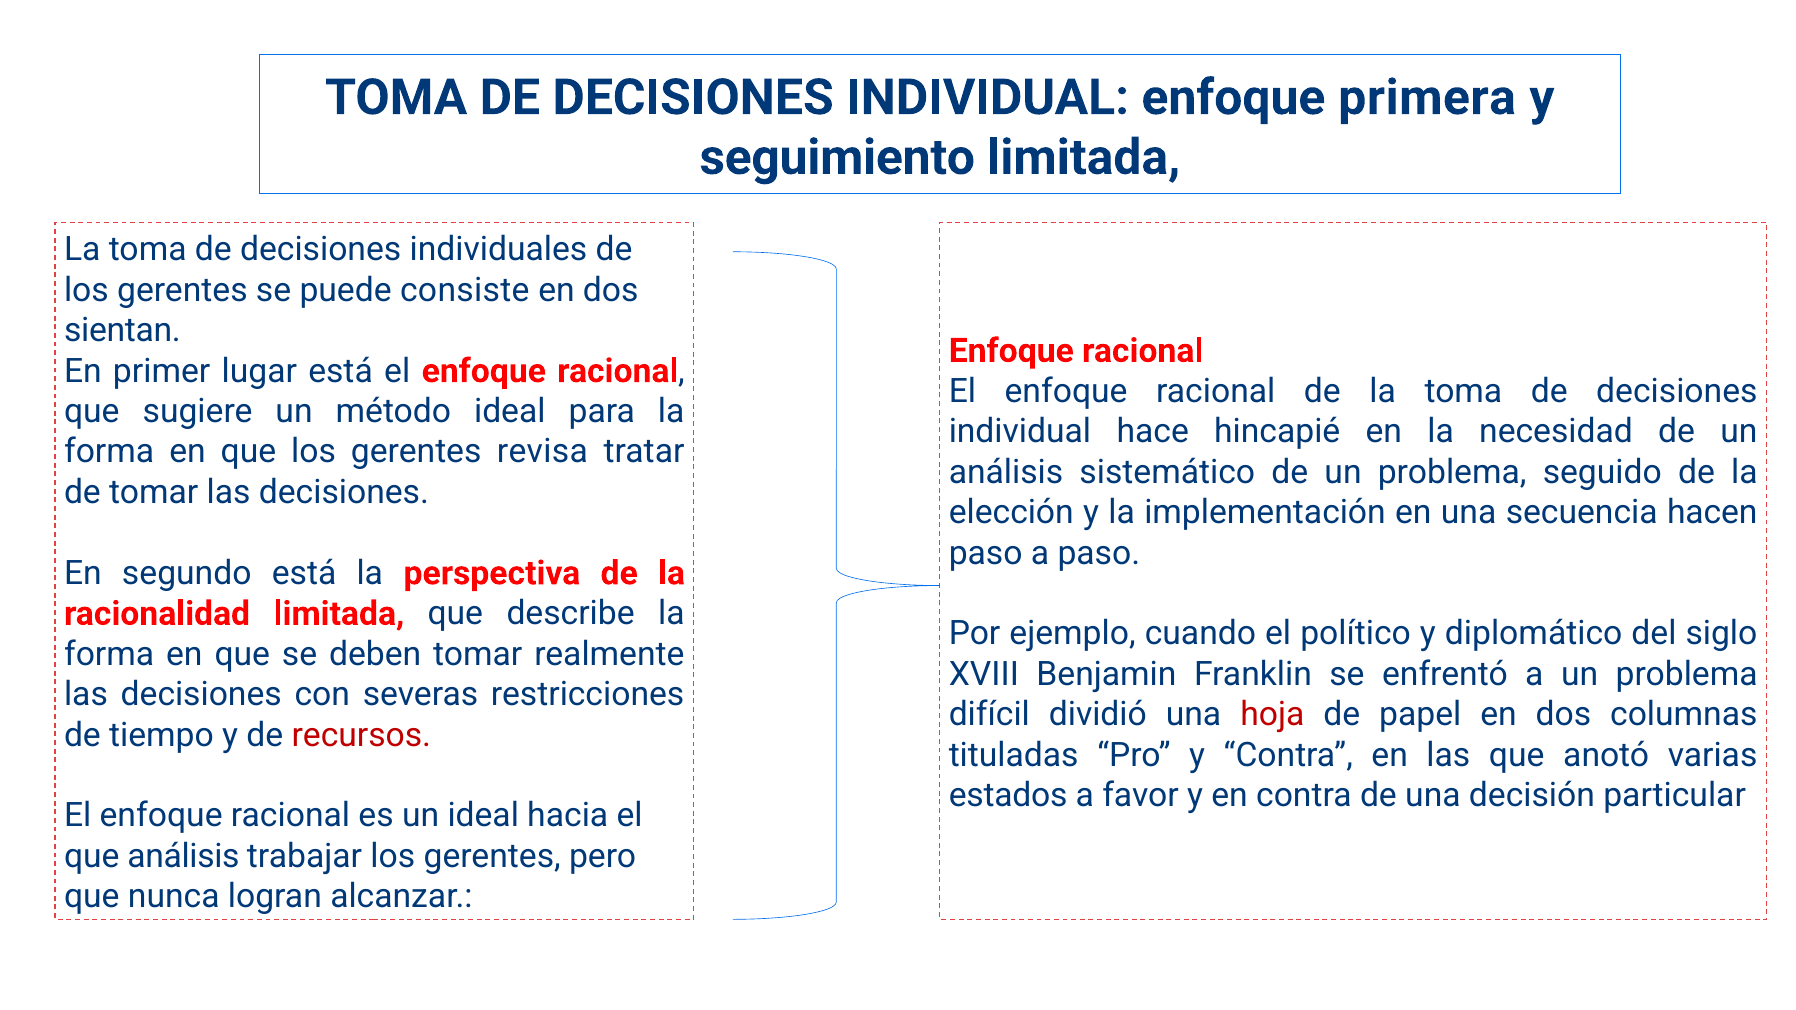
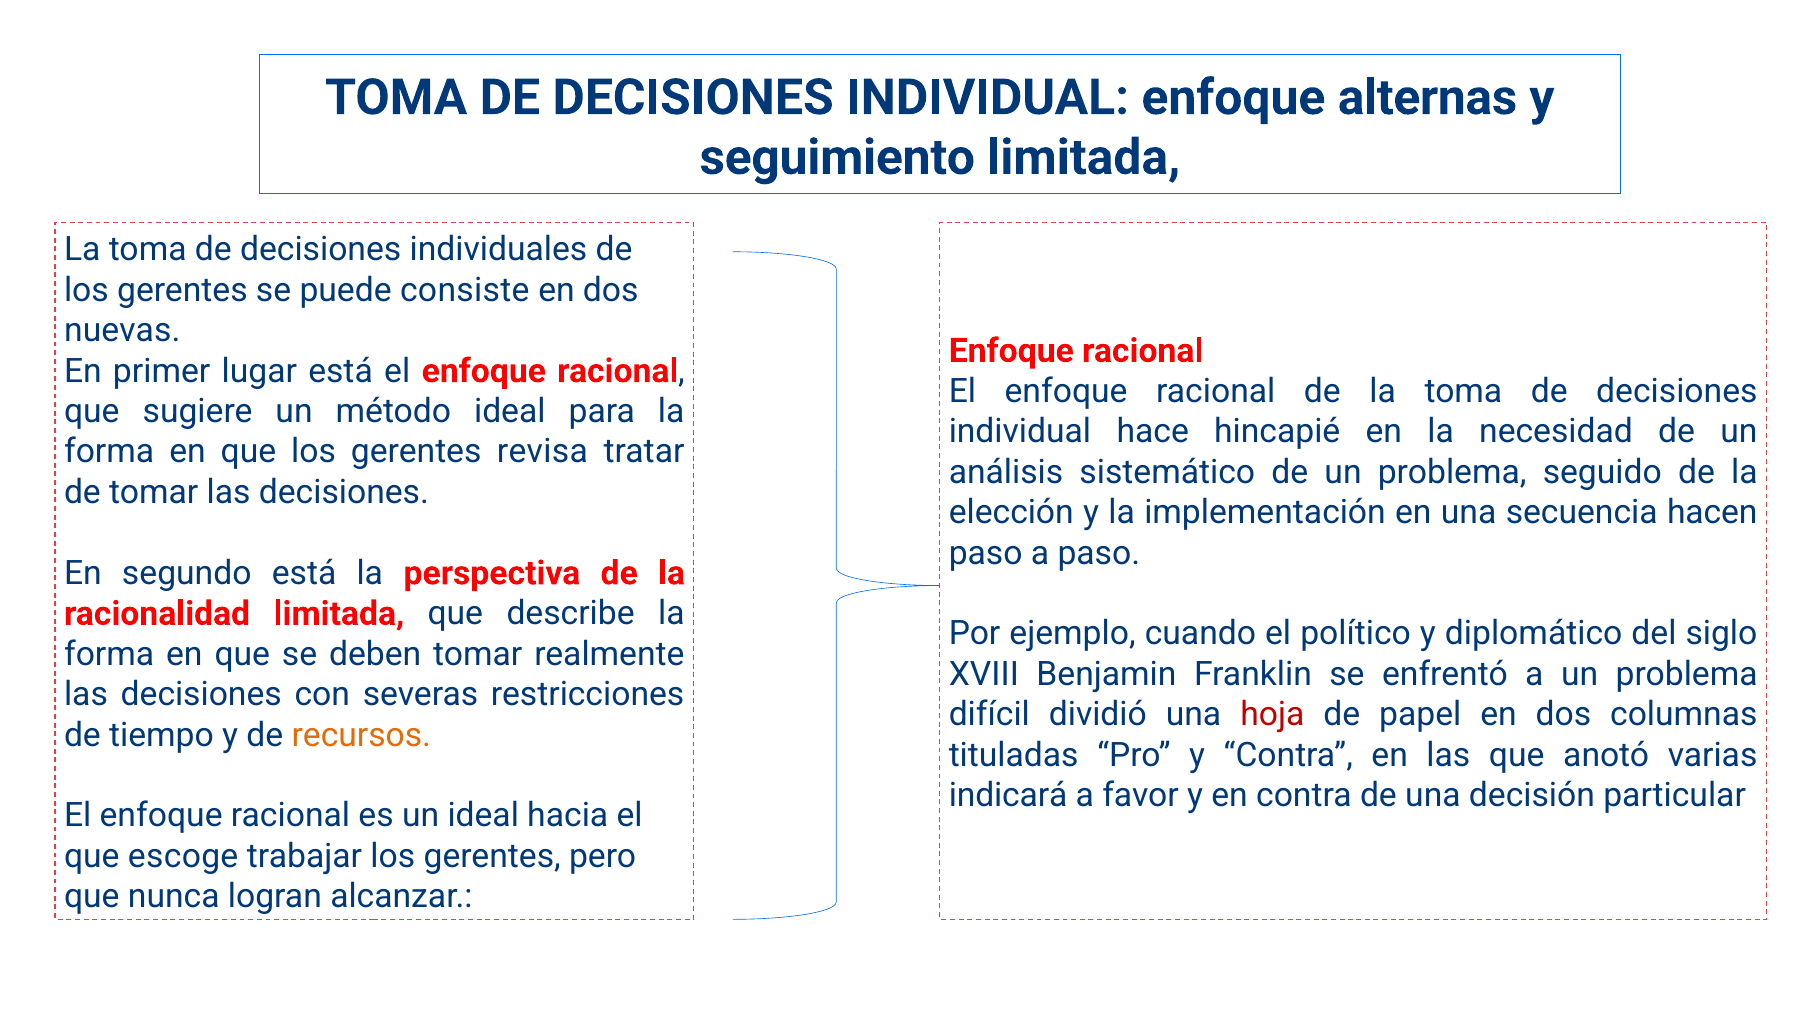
primera: primera -> alternas
sientan: sientan -> nuevas
recursos colour: red -> orange
estados: estados -> indicará
que análisis: análisis -> escoge
